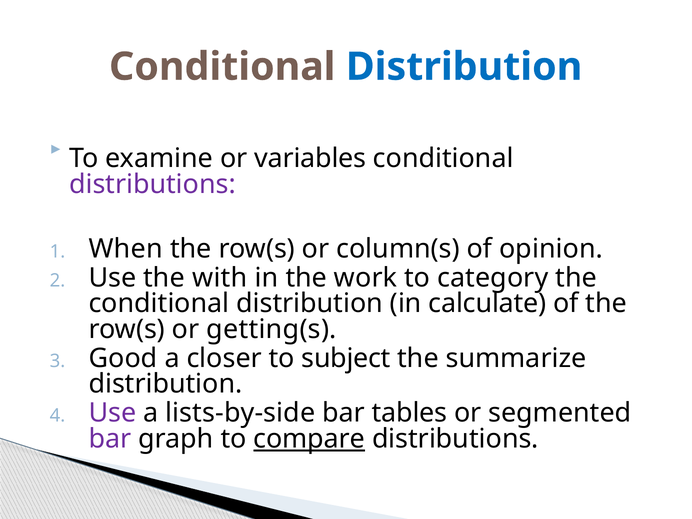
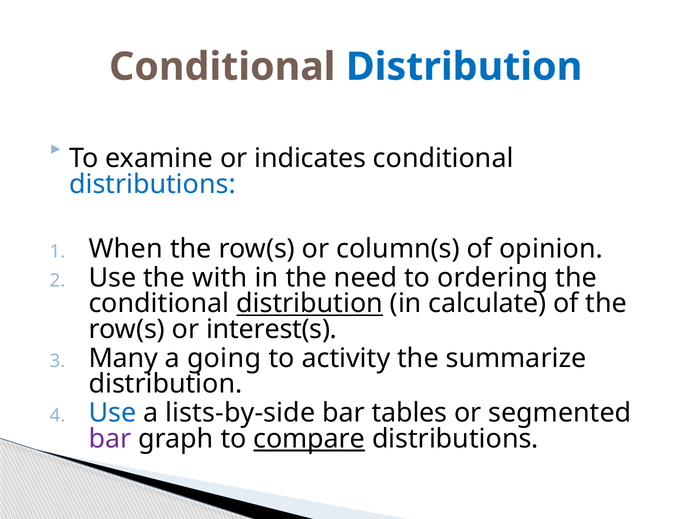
variables: variables -> indicates
distributions at (152, 184) colour: purple -> blue
work: work -> need
category: category -> ordering
distribution at (310, 303) underline: none -> present
getting(s: getting(s -> interest(s
Good: Good -> Many
closer: closer -> going
subject: subject -> activity
Use at (112, 413) colour: purple -> blue
